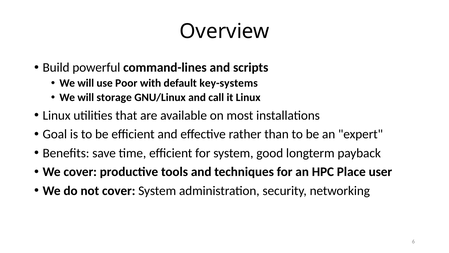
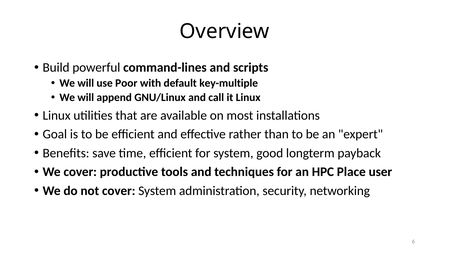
key-systems: key-systems -> key-multiple
storage: storage -> append
